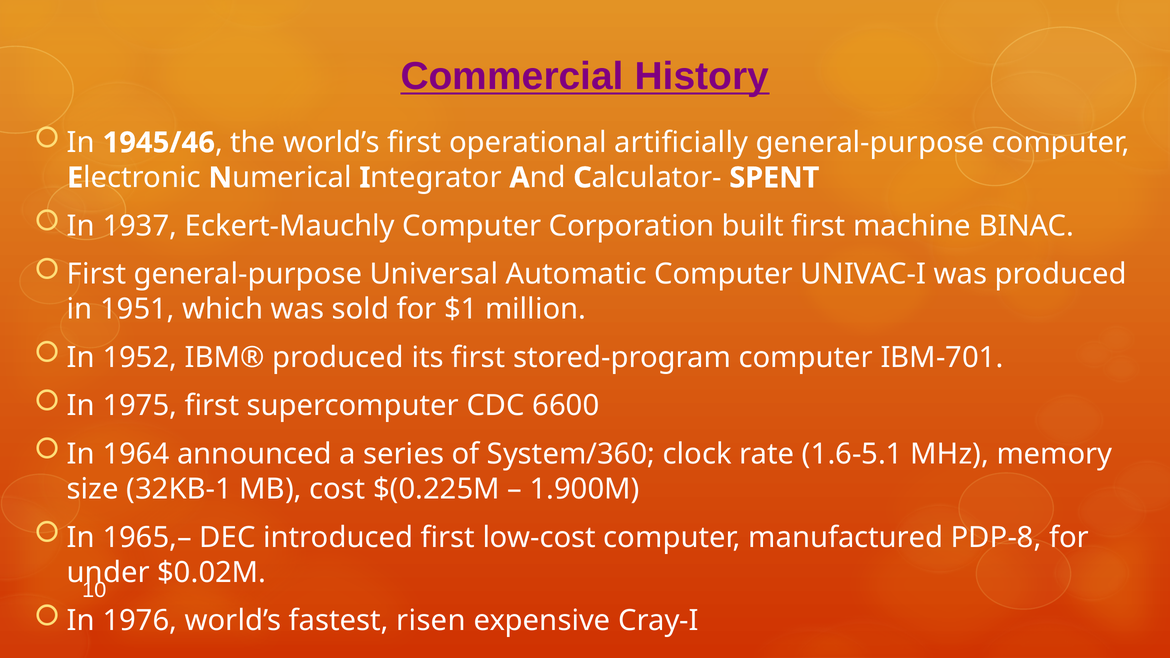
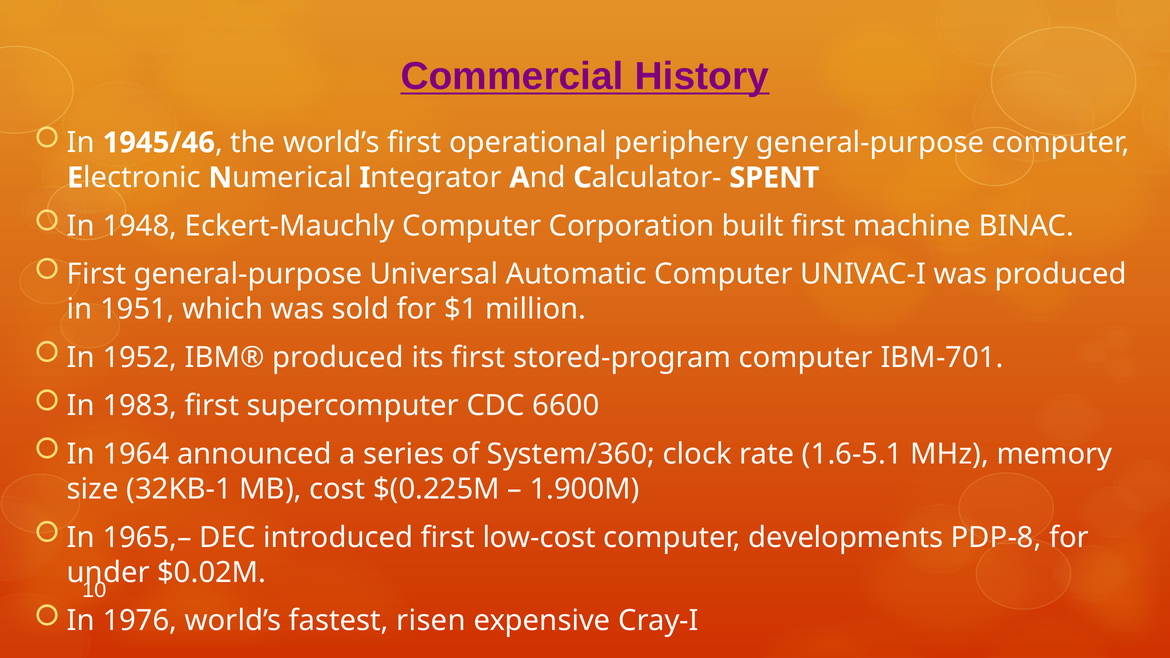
artificially: artificially -> periphery
1937: 1937 -> 1948
1975: 1975 -> 1983
manufactured: manufactured -> developments
